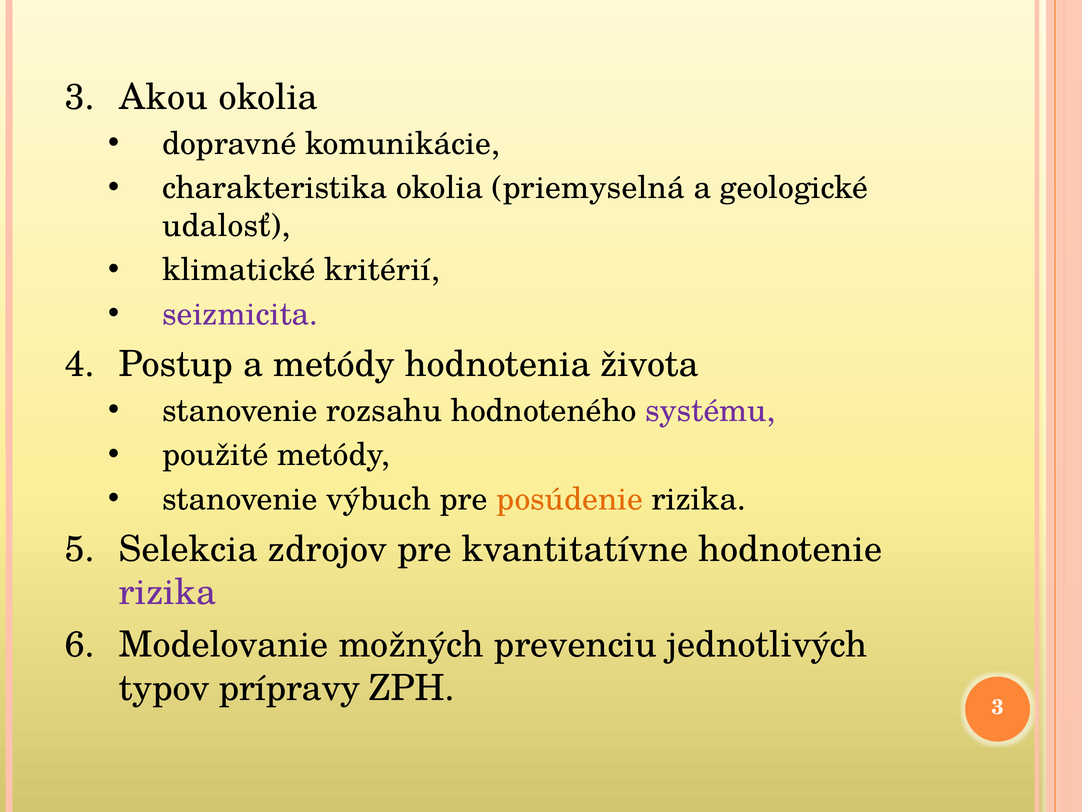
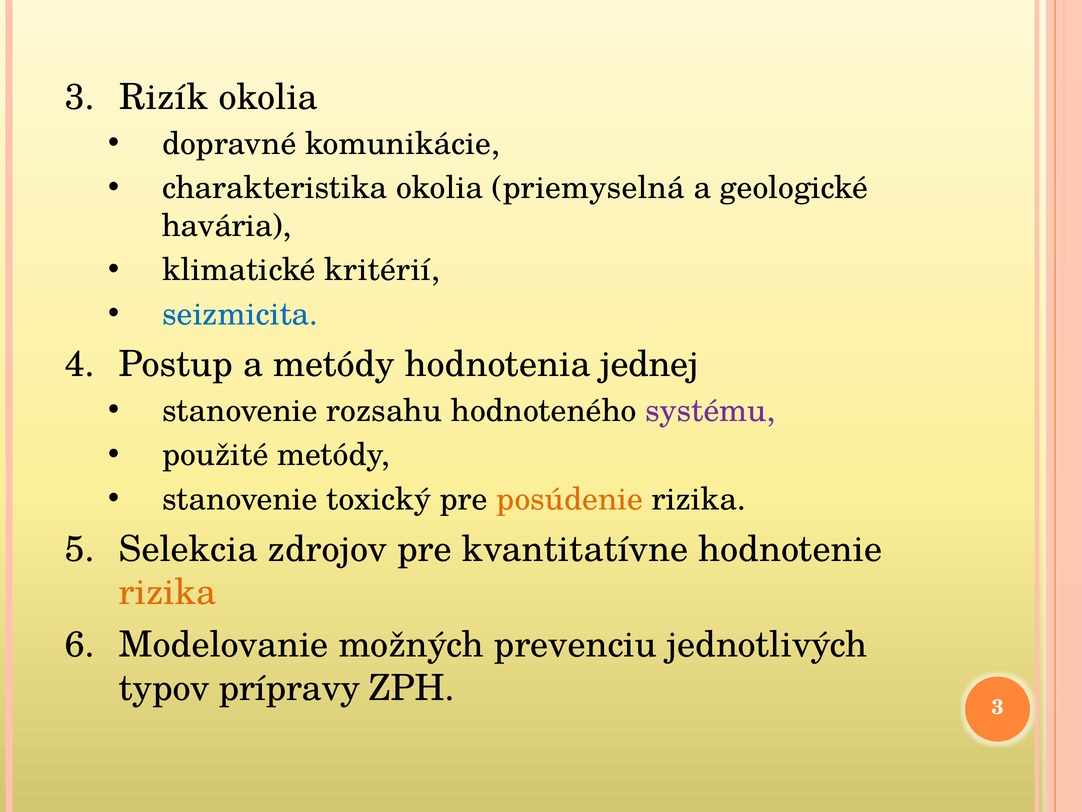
Akou: Akou -> Rizík
udalosť: udalosť -> havária
seizmicita colour: purple -> blue
života: života -> jednej
výbuch: výbuch -> toxický
rizika at (168, 592) colour: purple -> orange
